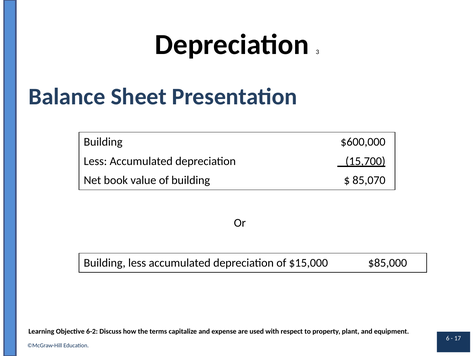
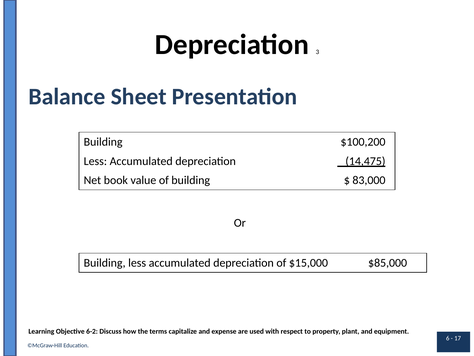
$600,000: $600,000 -> $100,200
15,700: 15,700 -> 14,475
85,070: 85,070 -> 83,000
